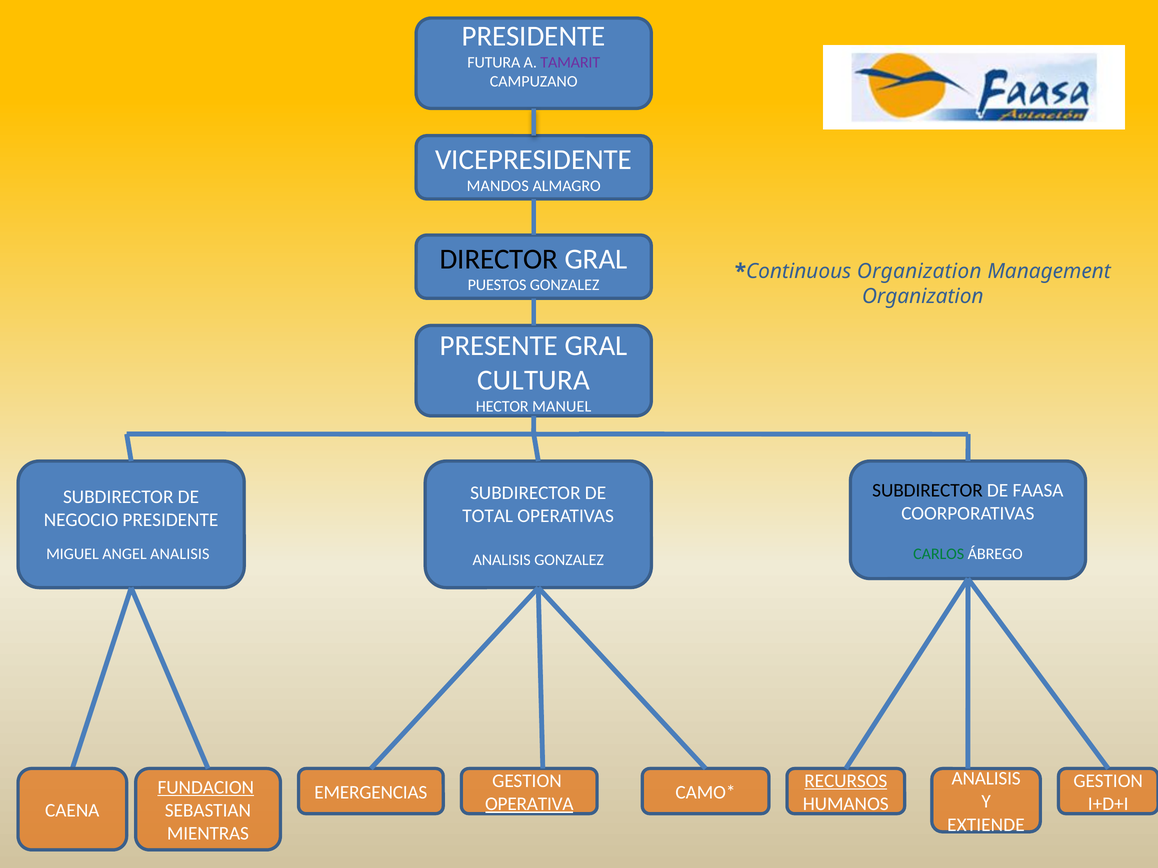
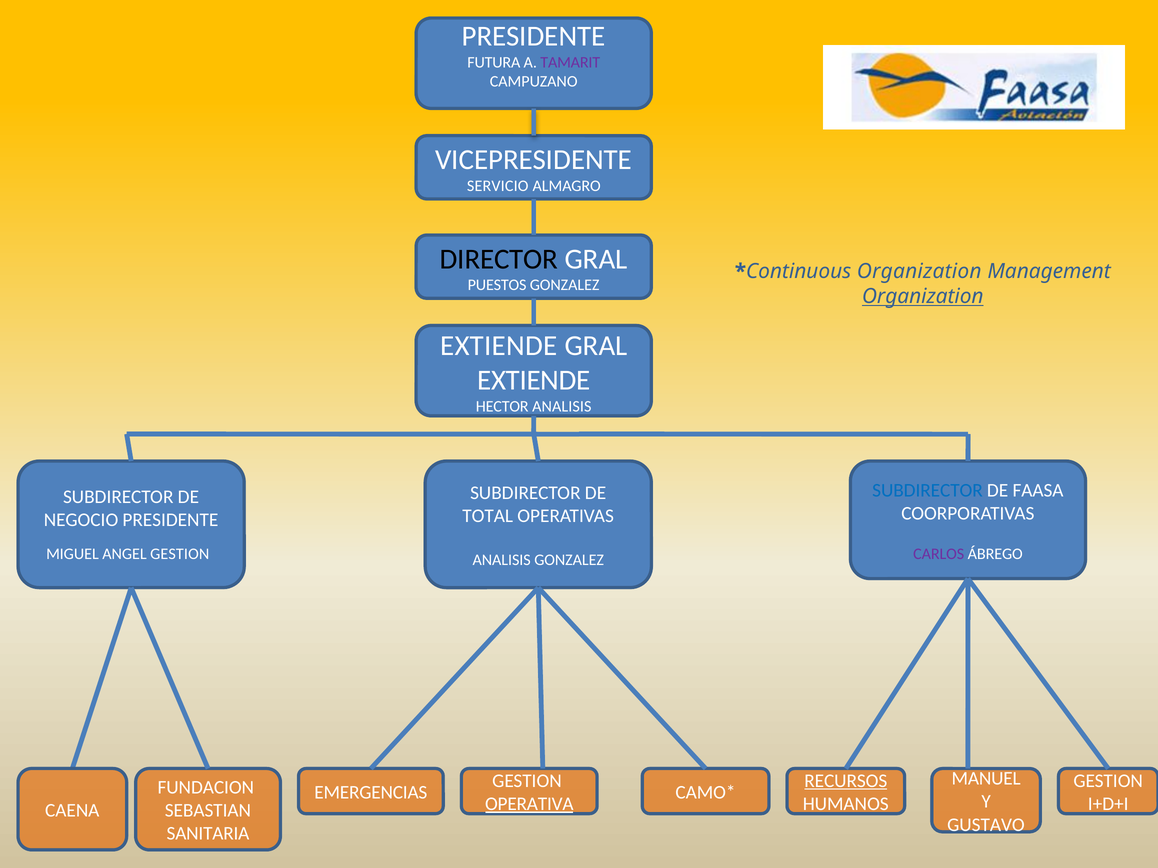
MANDOS: MANDOS -> SERVICIO
Organization at (923, 297) underline: none -> present
PRESENTE at (499, 346): PRESENTE -> EXTIENDE
CULTURA at (534, 381): CULTURA -> EXTIENDE
HECTOR MANUEL: MANUEL -> ANALISIS
SUBDIRECTOR at (928, 491) colour: black -> blue
ANGEL ANALISIS: ANALISIS -> GESTION
CARLOS colour: green -> purple
ANALISIS at (986, 779): ANALISIS -> MANUEL
FUNDACION underline: present -> none
EXTIENDE: EXTIENDE -> GUSTAVO
MIENTRAS: MIENTRAS -> SANITARIA
